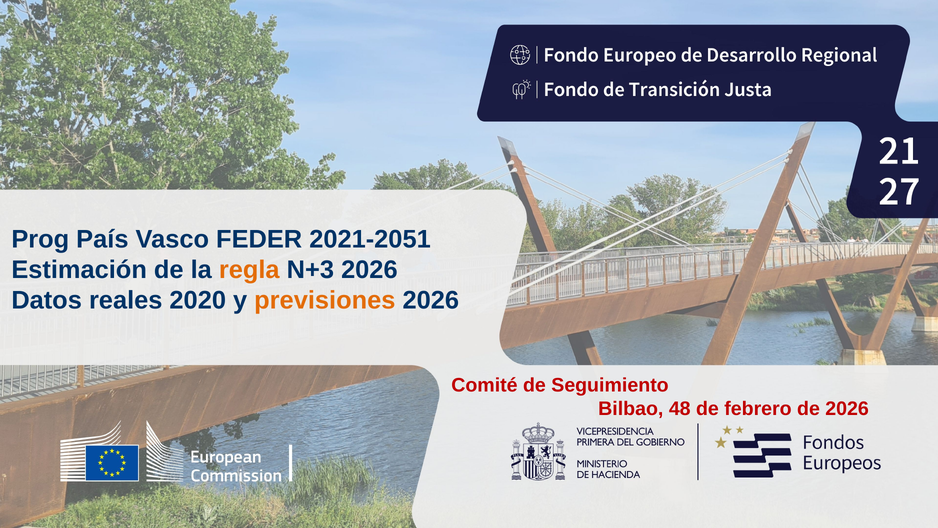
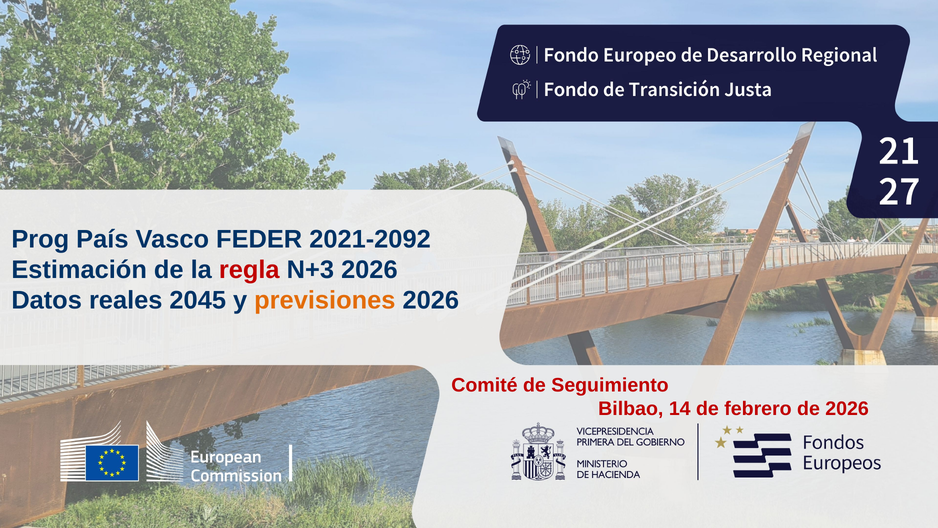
2021-2051: 2021-2051 -> 2021-2092
regla colour: orange -> red
2020: 2020 -> 2045
48: 48 -> 14
